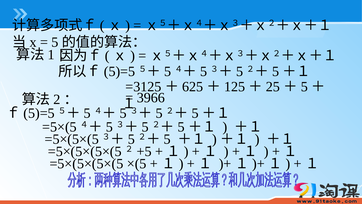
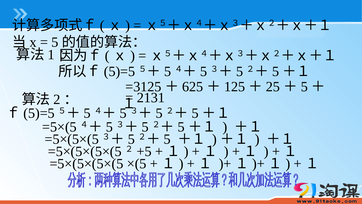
3966: 3966 -> 2131
